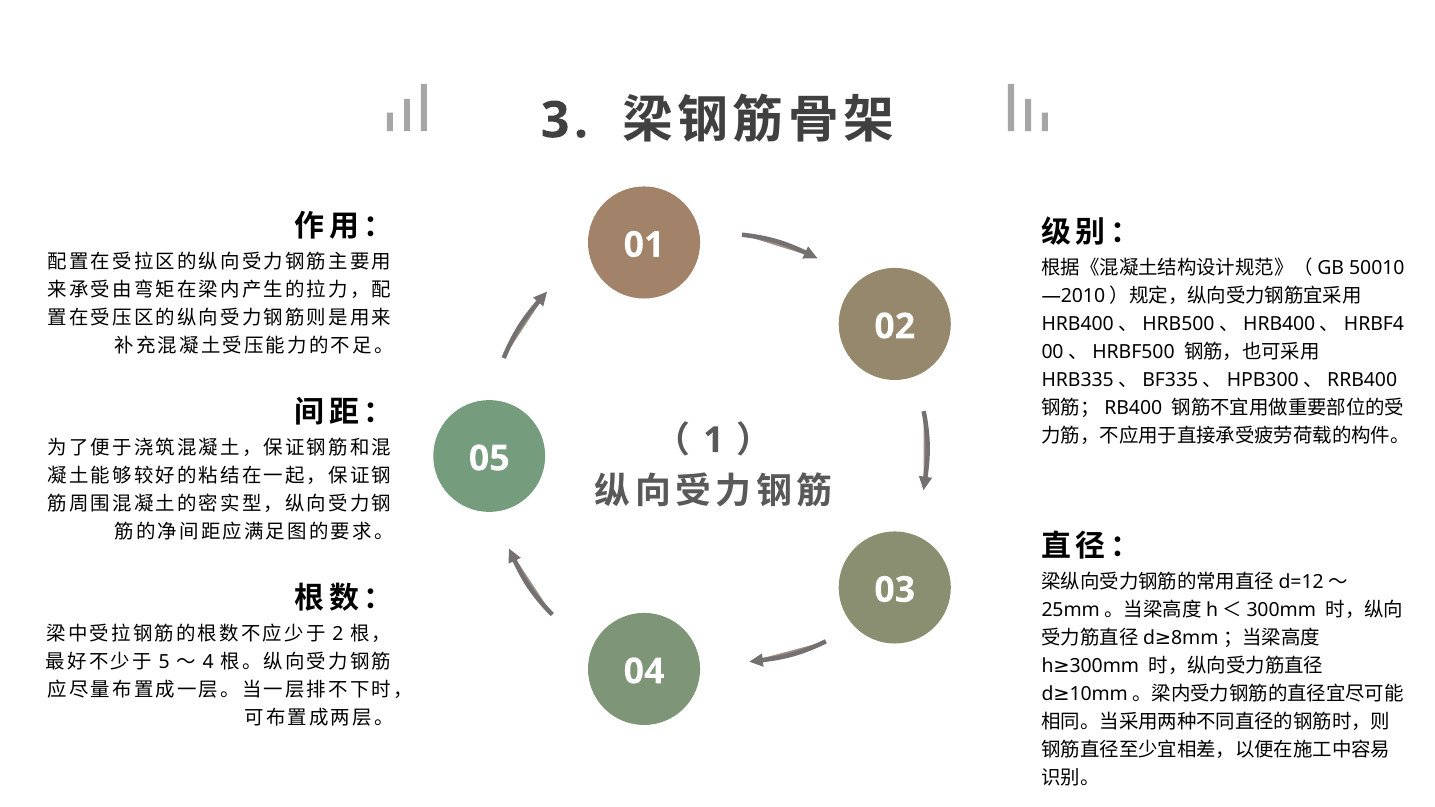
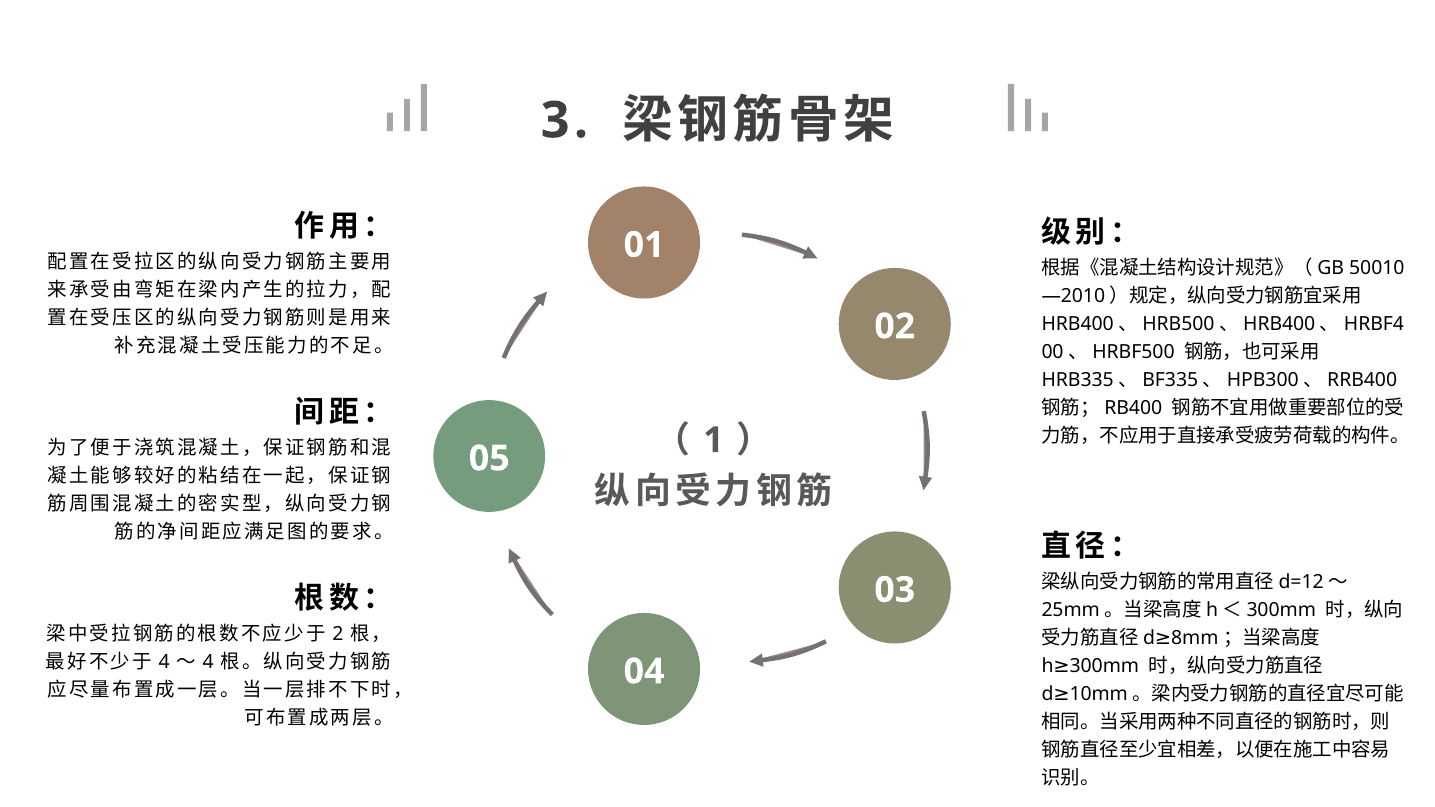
5 at (164, 662): 5 -> 4
